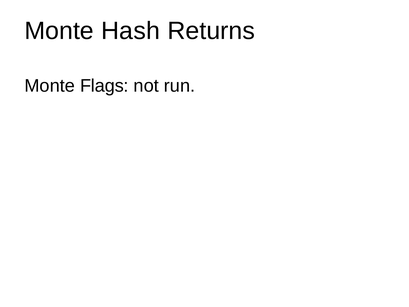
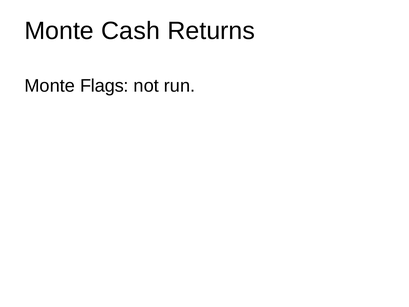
Hash: Hash -> Cash
